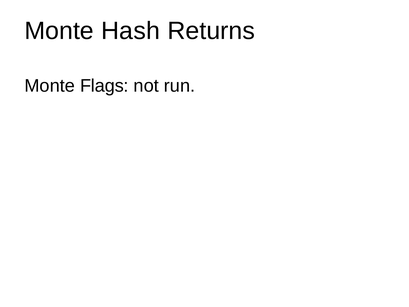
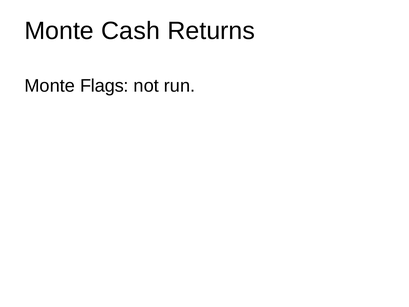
Hash: Hash -> Cash
